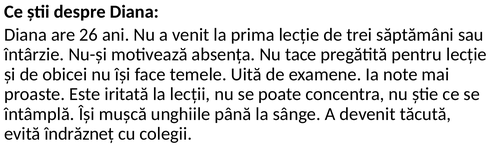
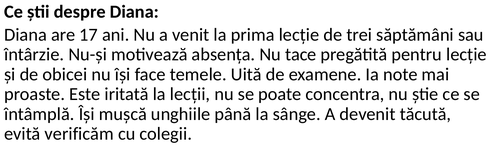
26: 26 -> 17
îndrăzneț: îndrăzneț -> verificăm
